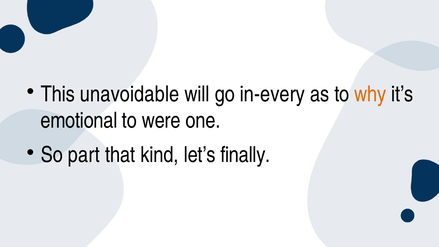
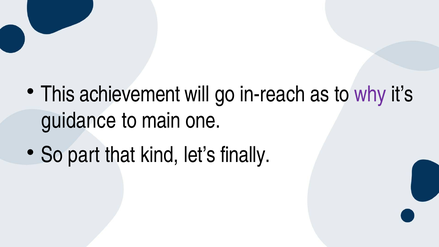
unavoidable: unavoidable -> achievement
in-every: in-every -> in-reach
why colour: orange -> purple
emotional: emotional -> guidance
were: were -> main
